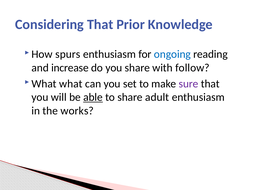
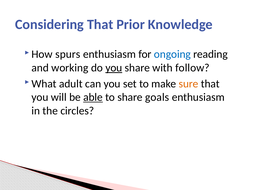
increase: increase -> working
you at (114, 68) underline: none -> present
What what: what -> adult
sure colour: purple -> orange
adult: adult -> goals
works: works -> circles
